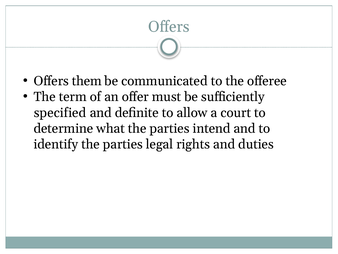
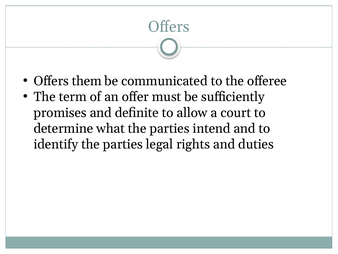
specified: specified -> promises
